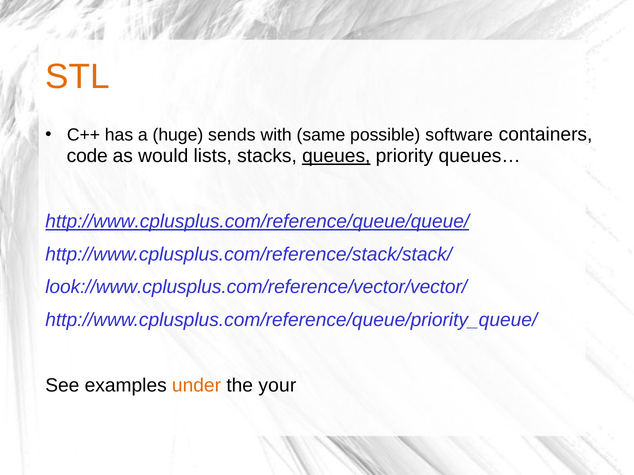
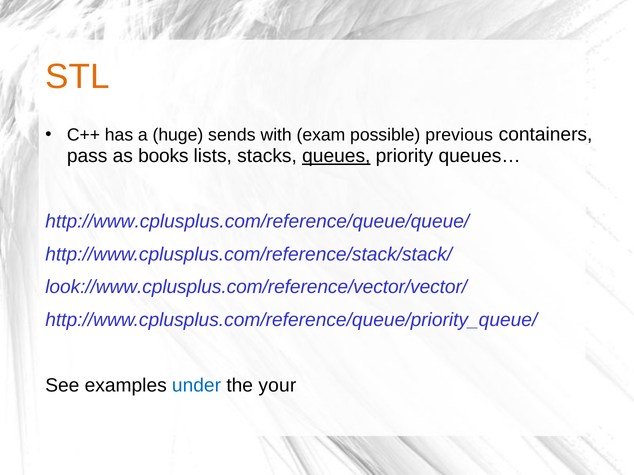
same: same -> exam
software: software -> previous
code: code -> pass
would: would -> books
http://www.cplusplus.com/reference/queue/queue/ underline: present -> none
under colour: orange -> blue
